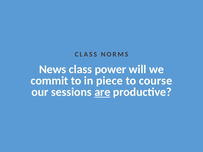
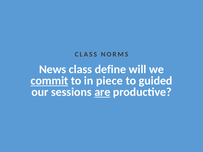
power: power -> define
commit underline: none -> present
course: course -> guided
